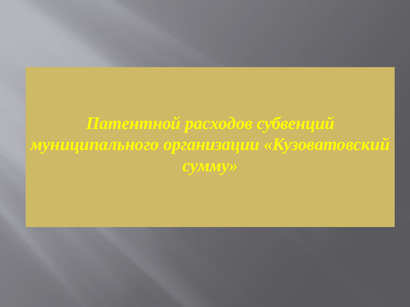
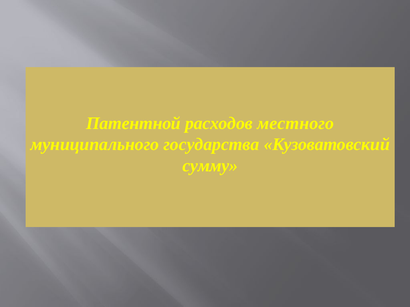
субвенций: субвенций -> местного
организации: организации -> государства
